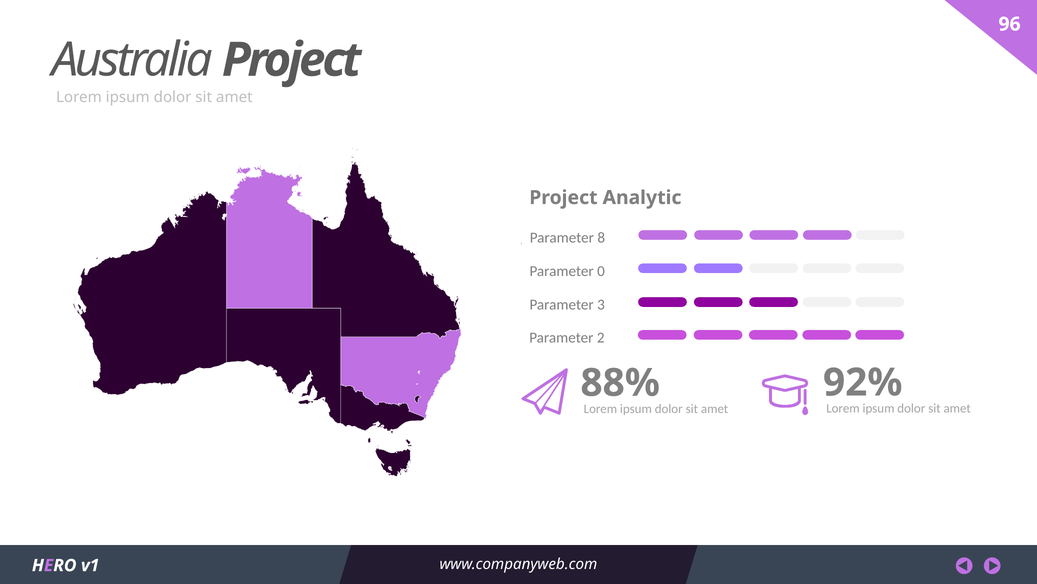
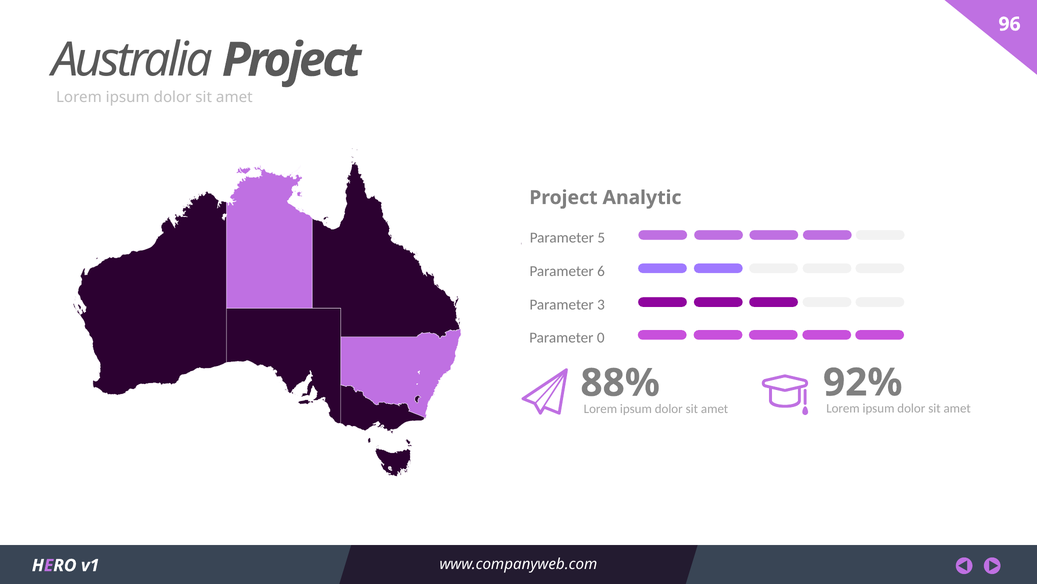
8: 8 -> 5
0: 0 -> 6
2: 2 -> 0
